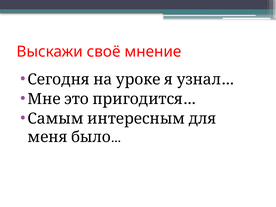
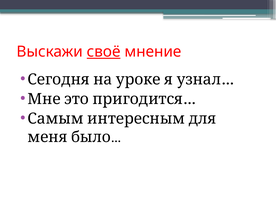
своё underline: none -> present
